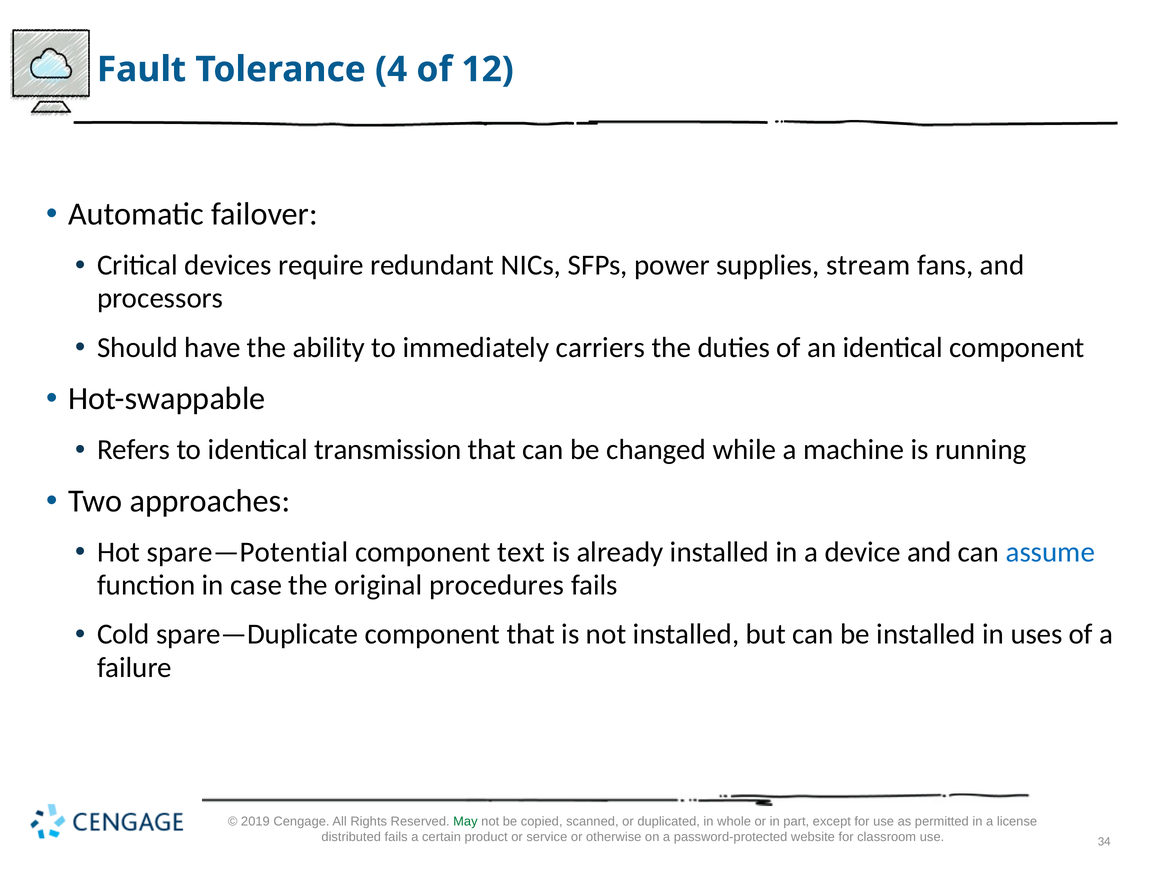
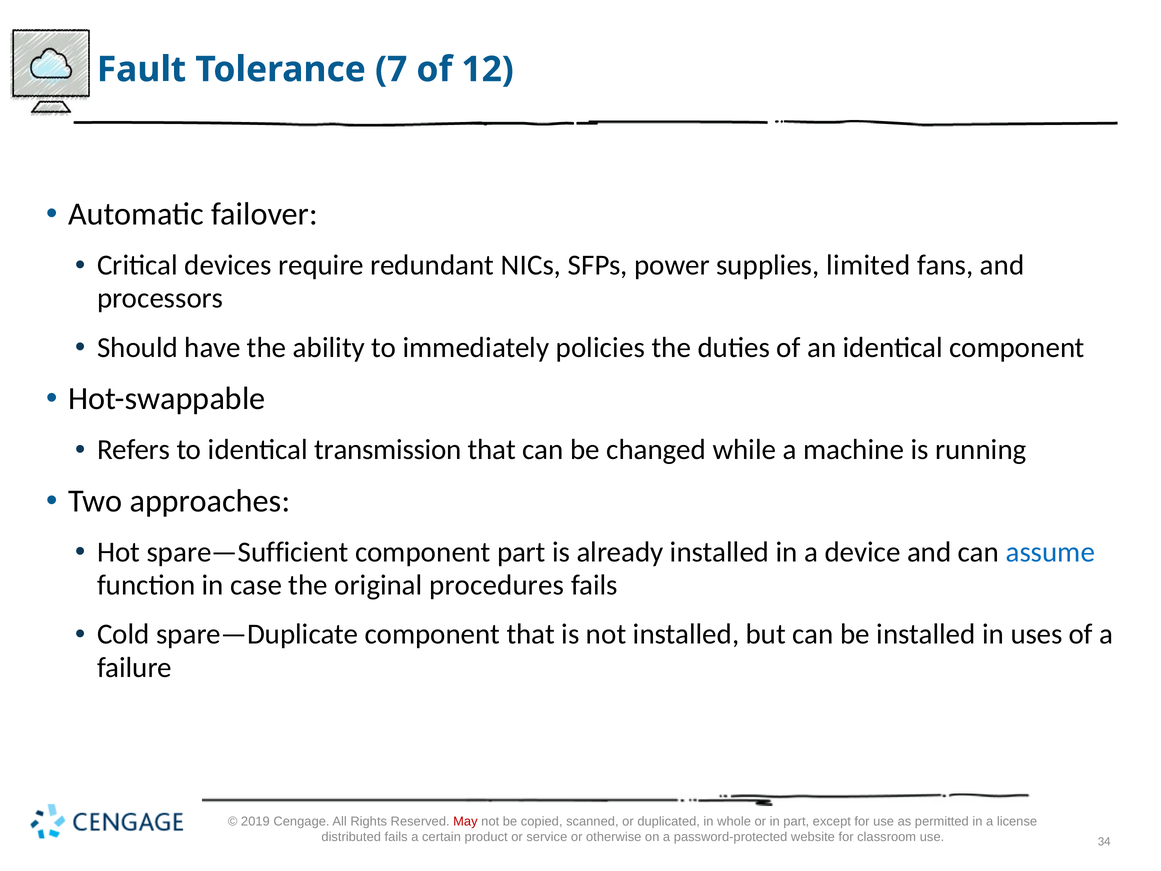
4: 4 -> 7
stream: stream -> limited
carriers: carriers -> policies
spare—Potential: spare—Potential -> spare—Sufficient
component text: text -> part
May colour: green -> red
